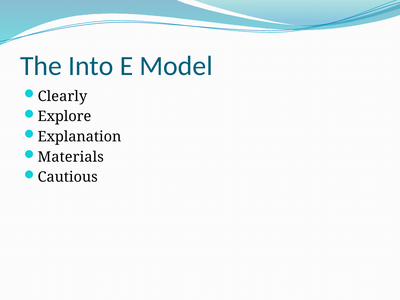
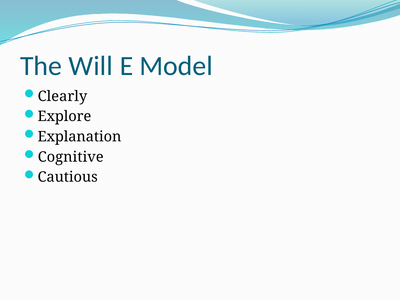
Into: Into -> Will
Materials: Materials -> Cognitive
